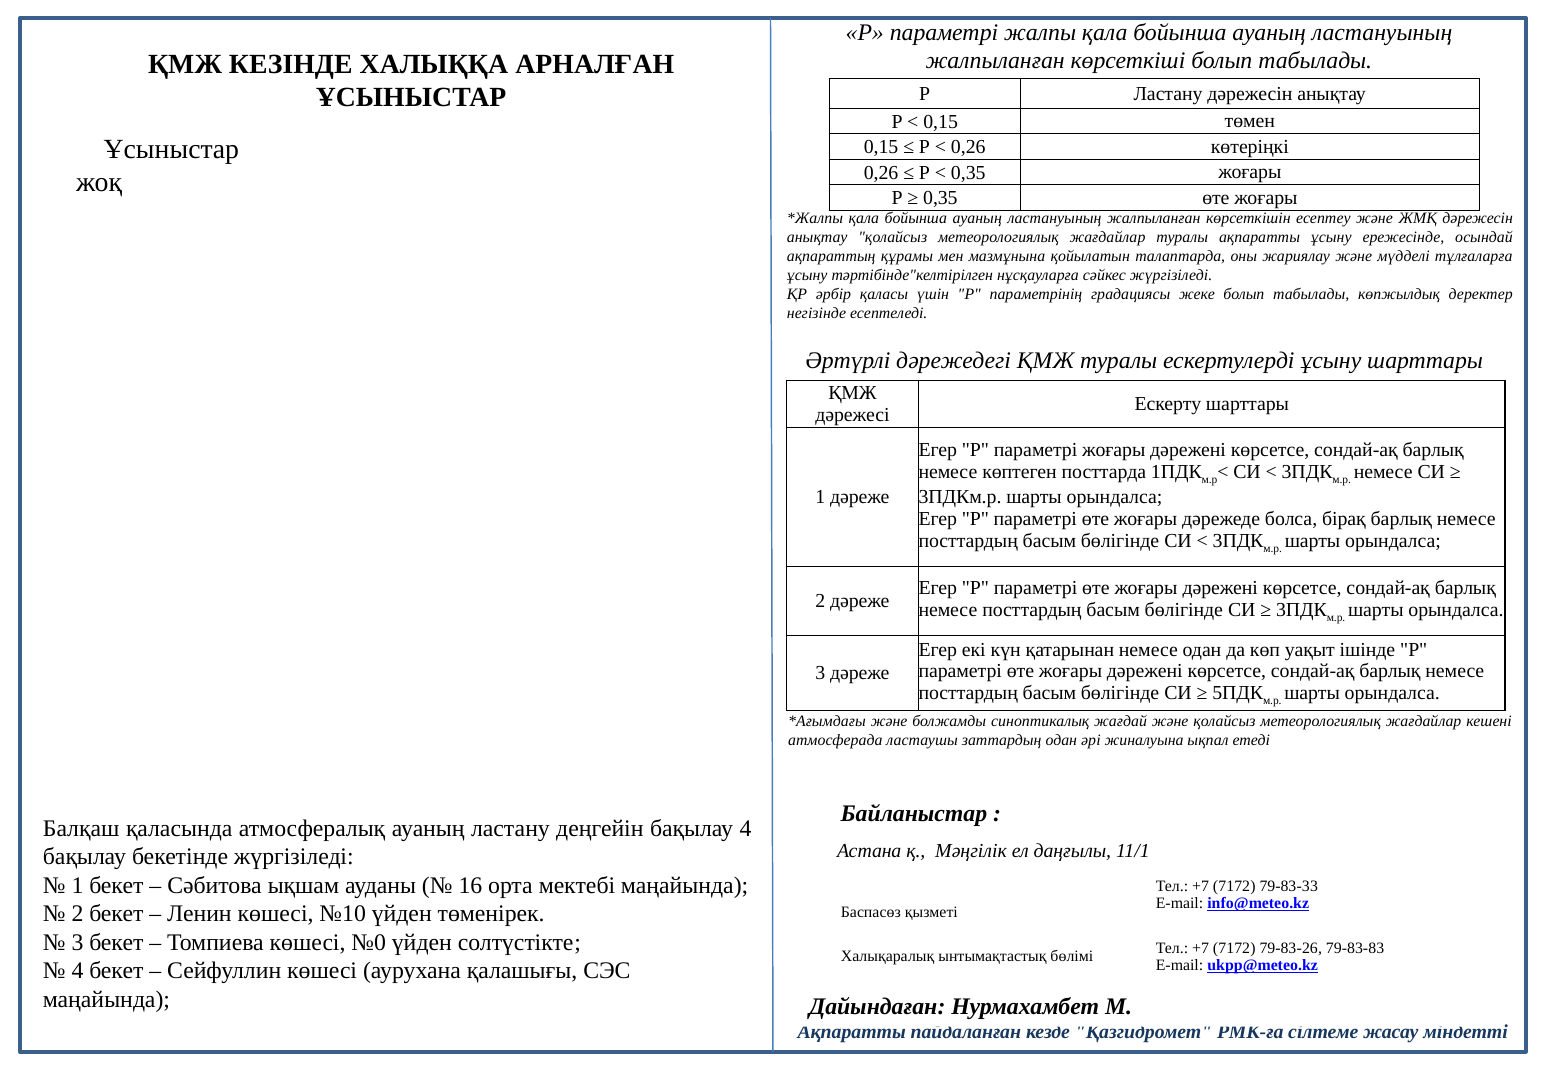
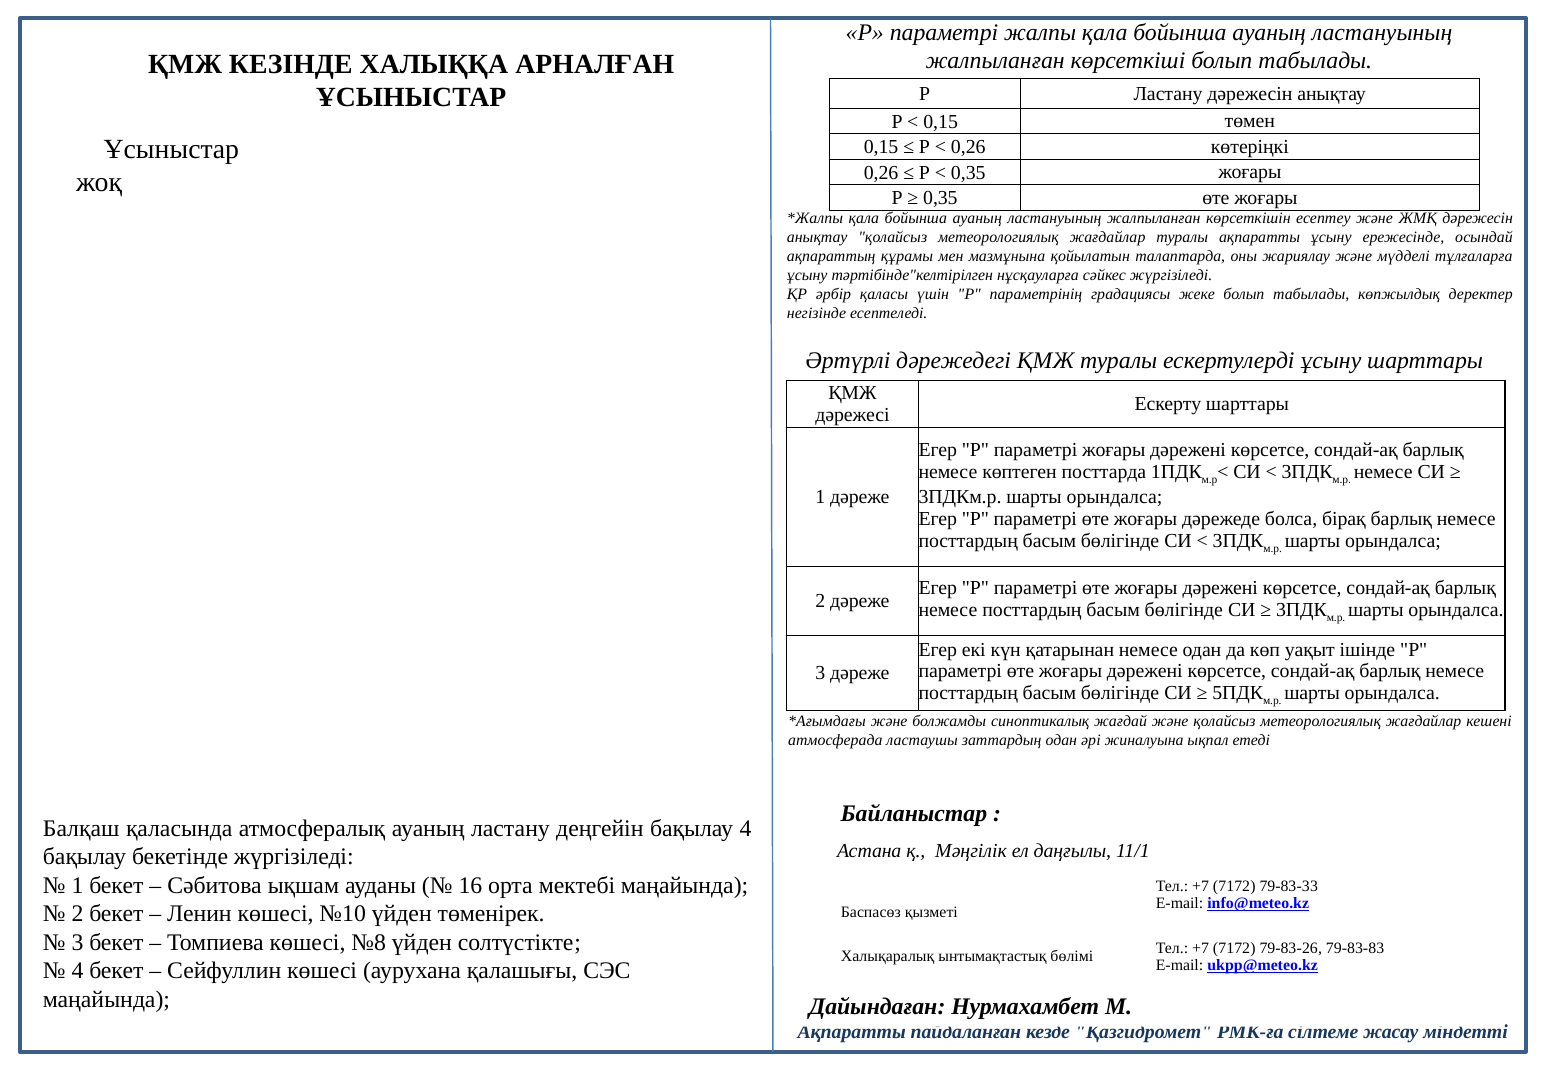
№0: №0 -> №8
